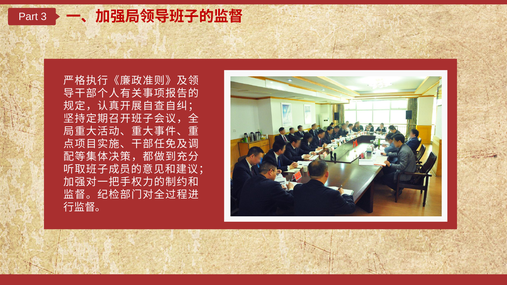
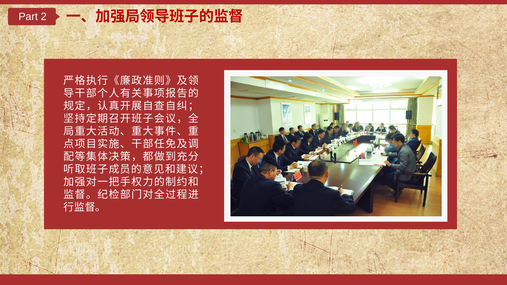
3: 3 -> 2
